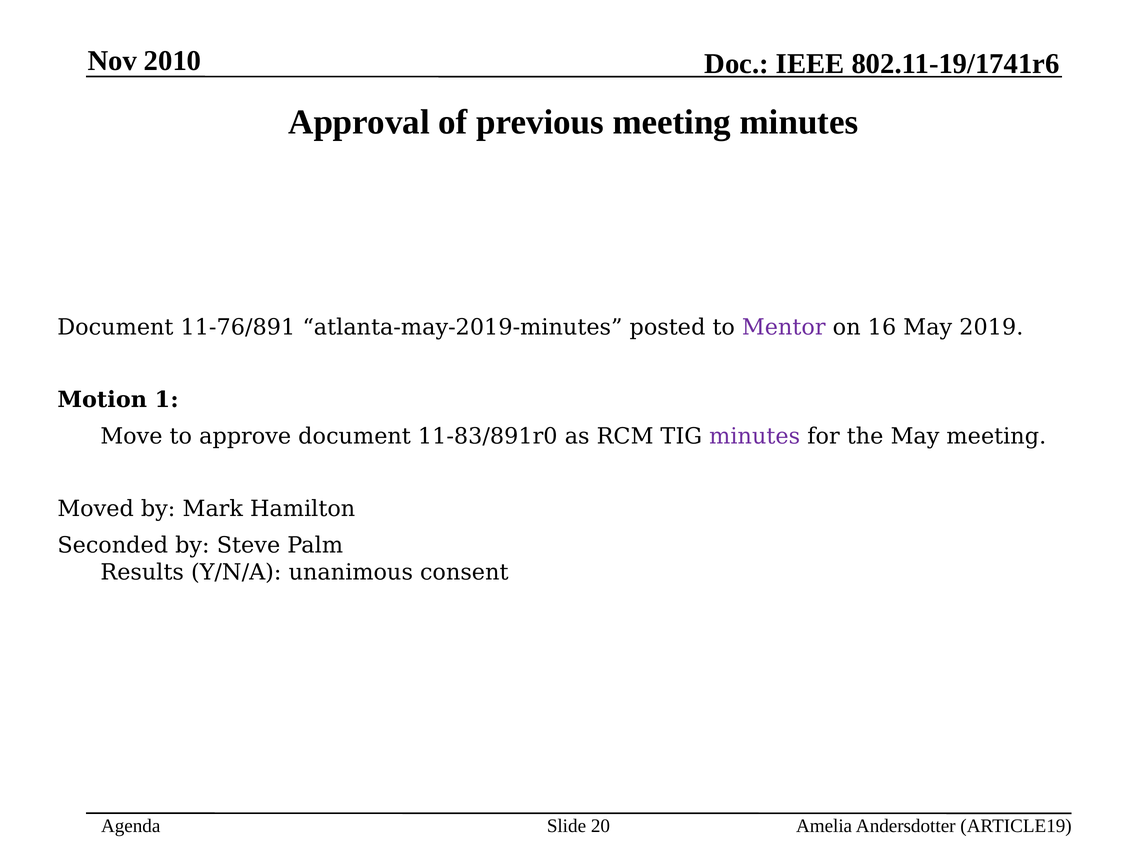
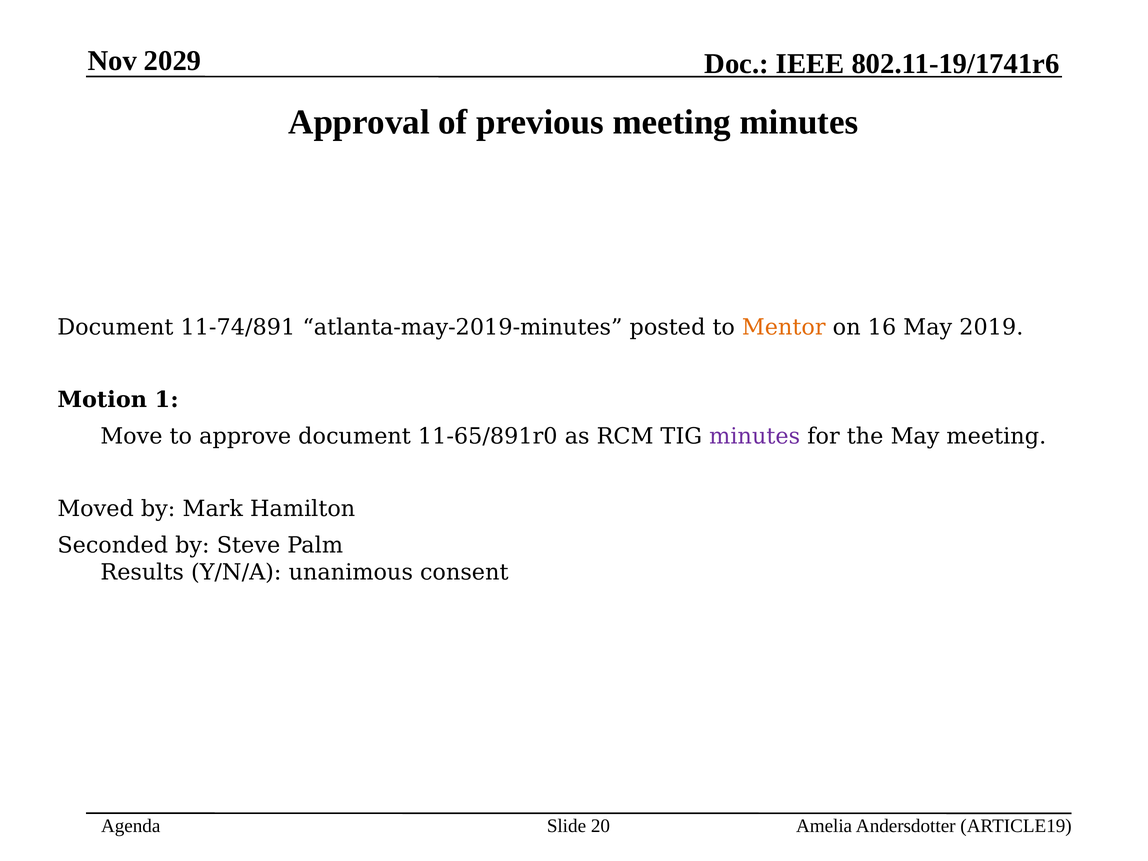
2010: 2010 -> 2029
11-76/891: 11-76/891 -> 11-74/891
Mentor colour: purple -> orange
11-83/891r0: 11-83/891r0 -> 11-65/891r0
